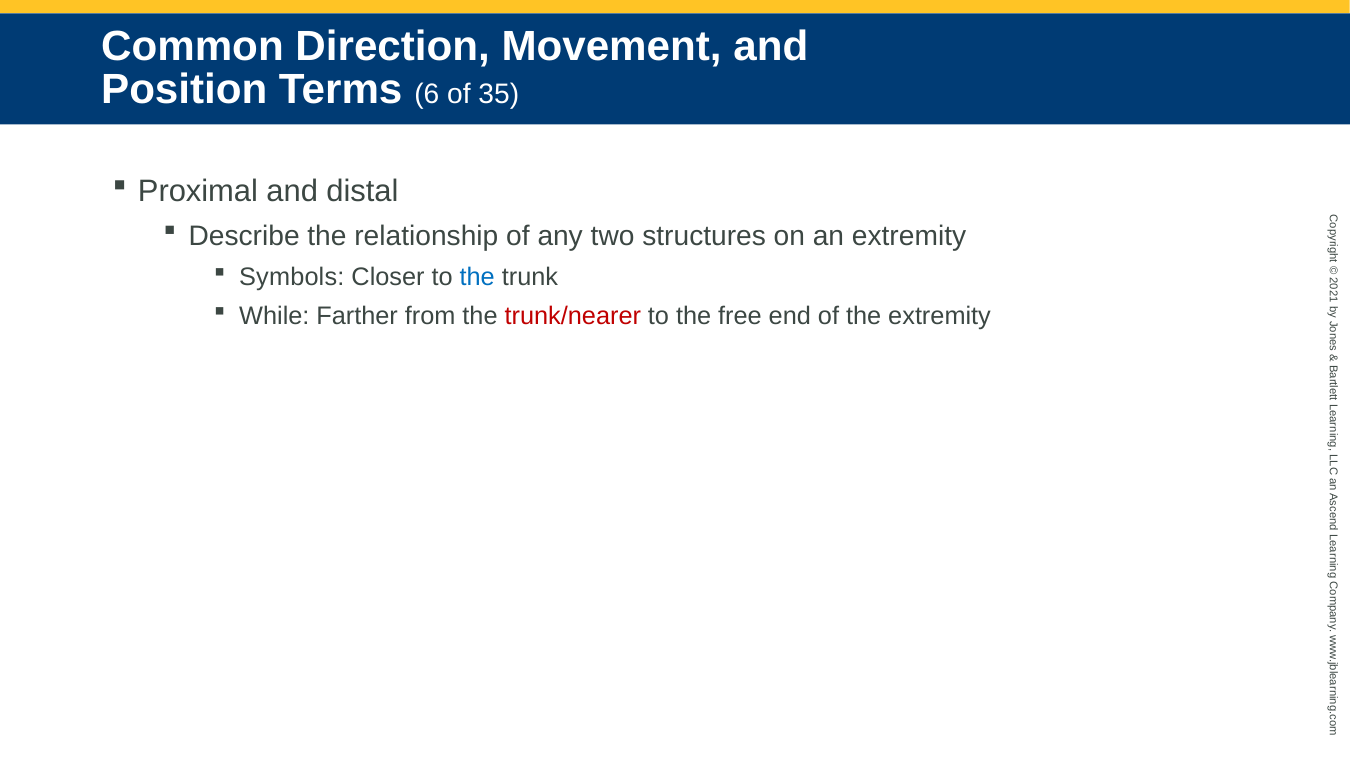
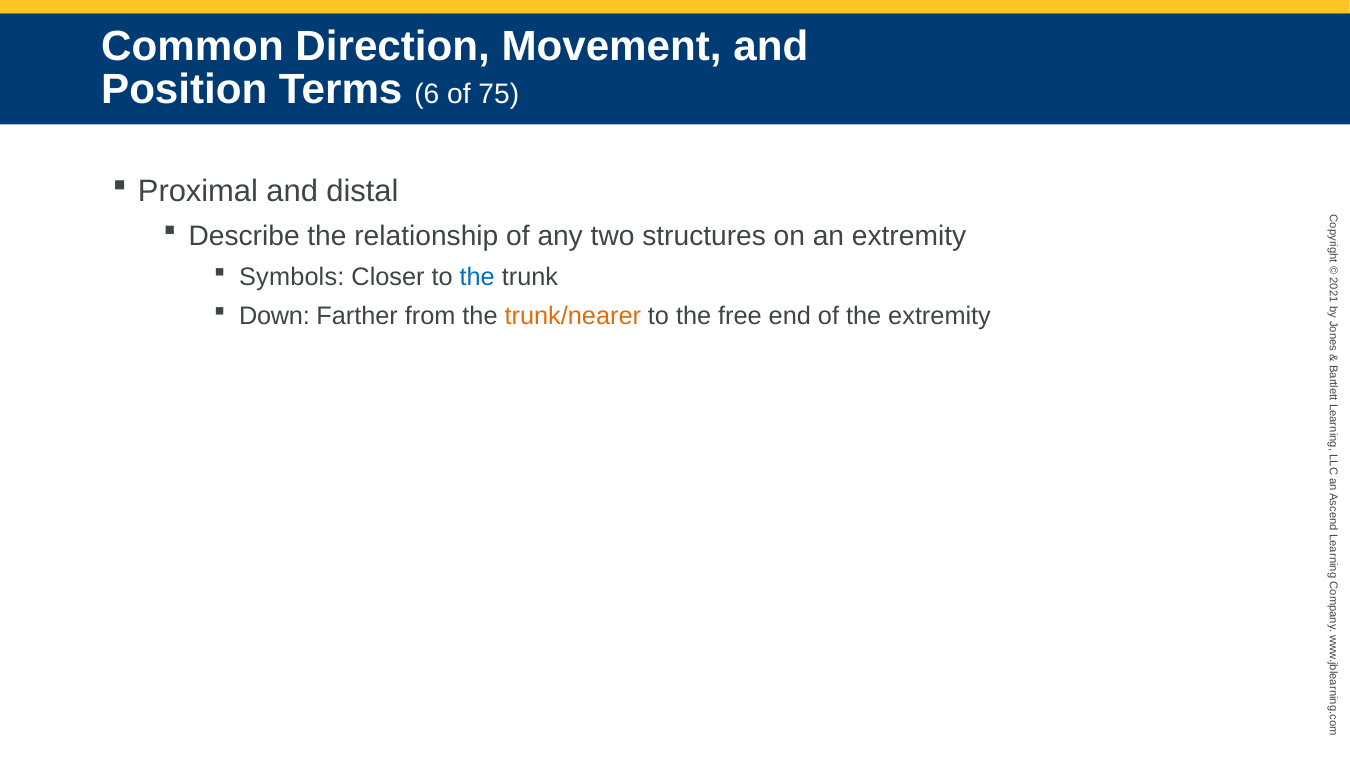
35: 35 -> 75
While: While -> Down
trunk/nearer colour: red -> orange
